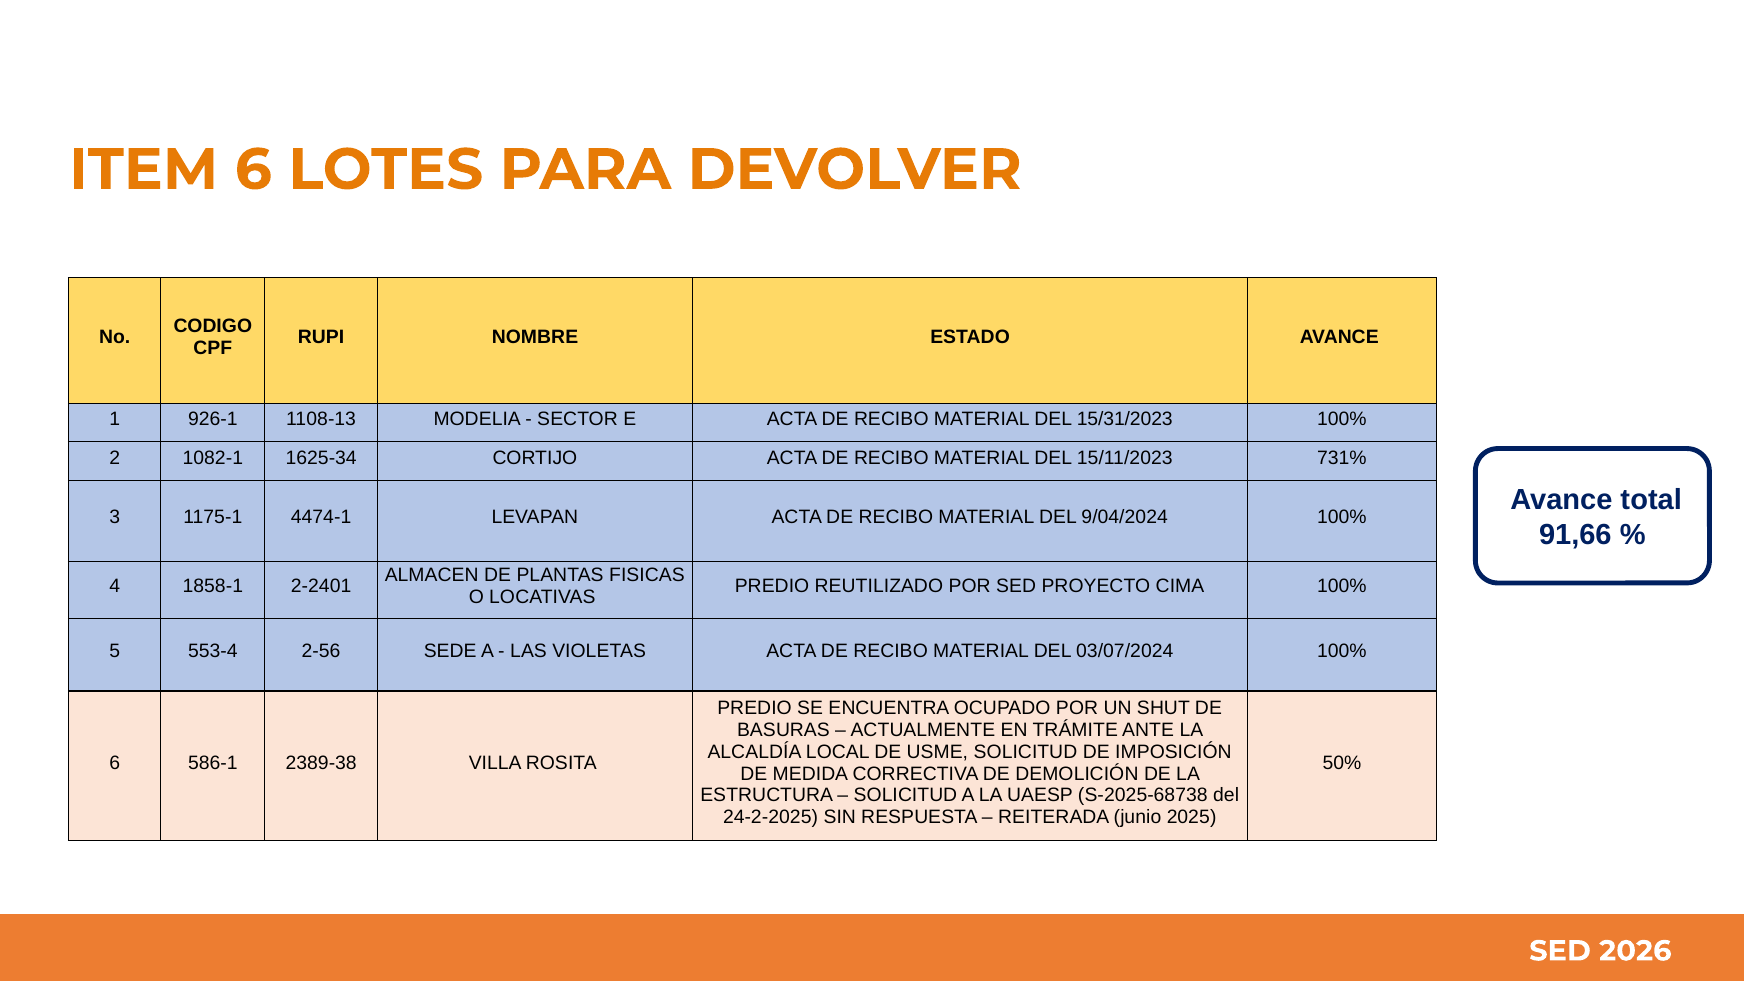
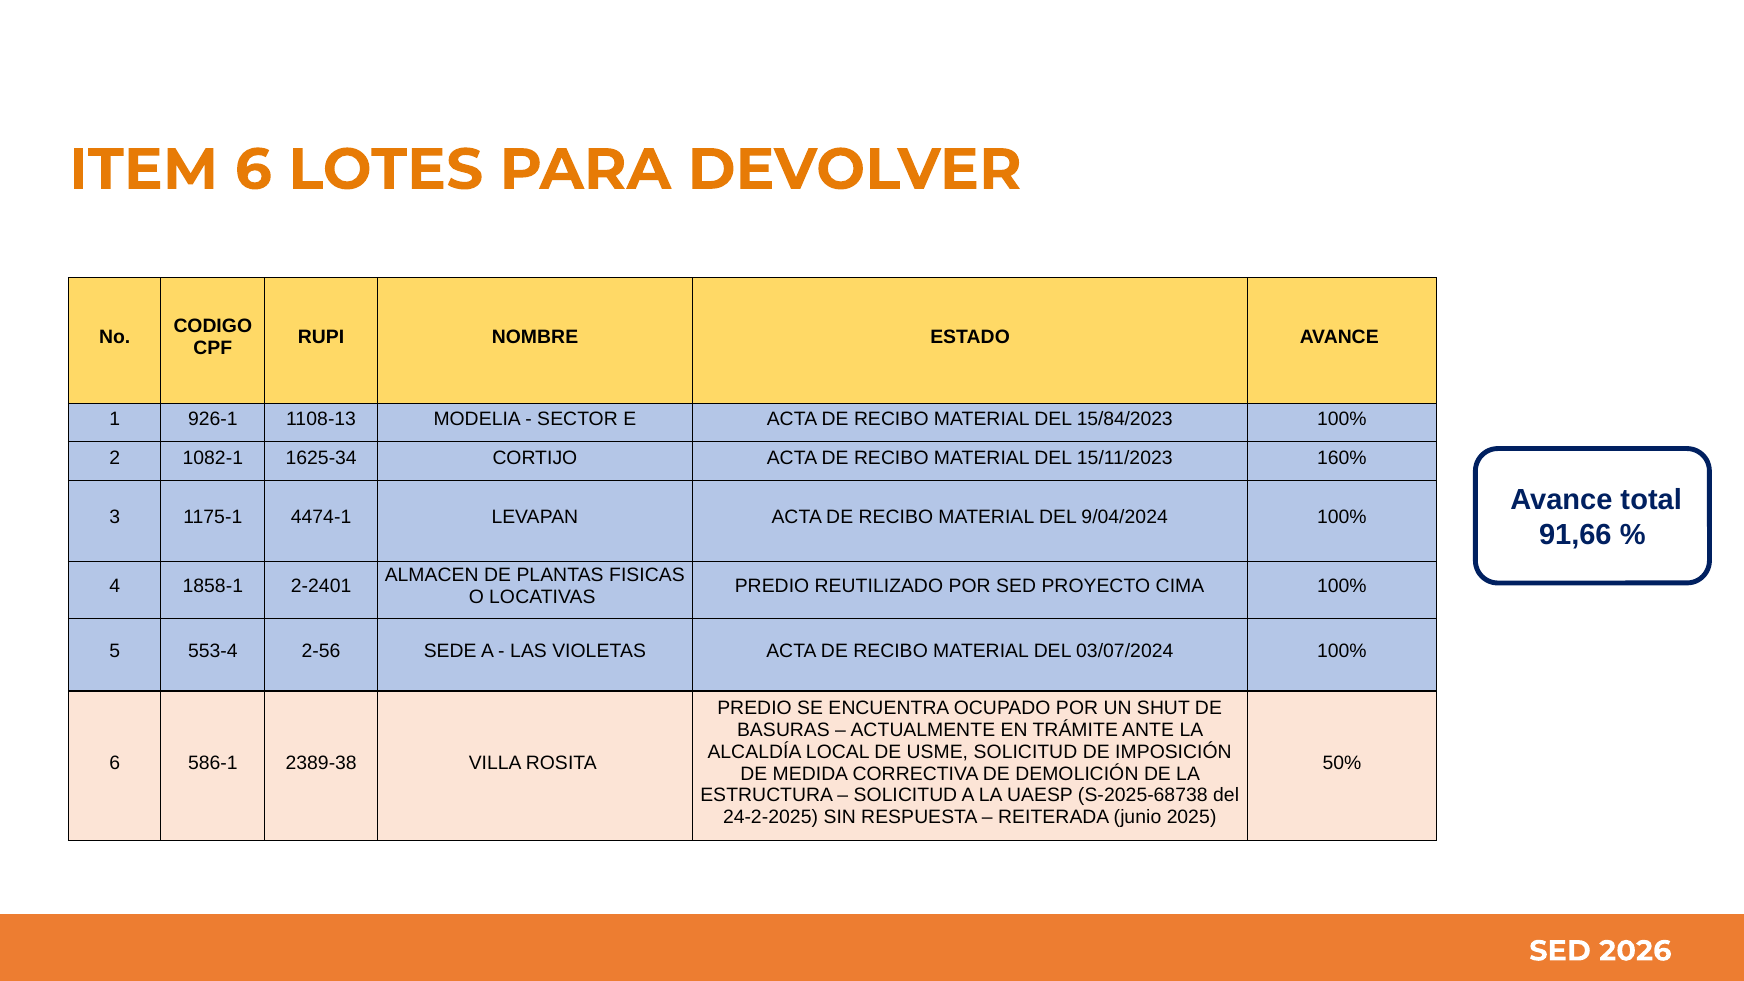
15/31/2023: 15/31/2023 -> 15/84/2023
731%: 731% -> 160%
